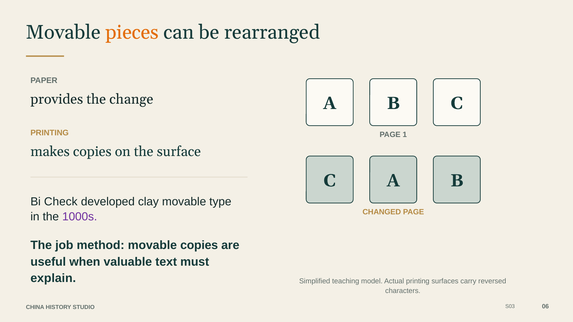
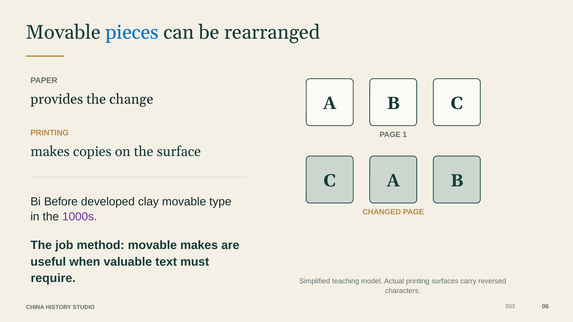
pieces colour: orange -> blue
Check: Check -> Before
movable copies: copies -> makes
explain: explain -> require
